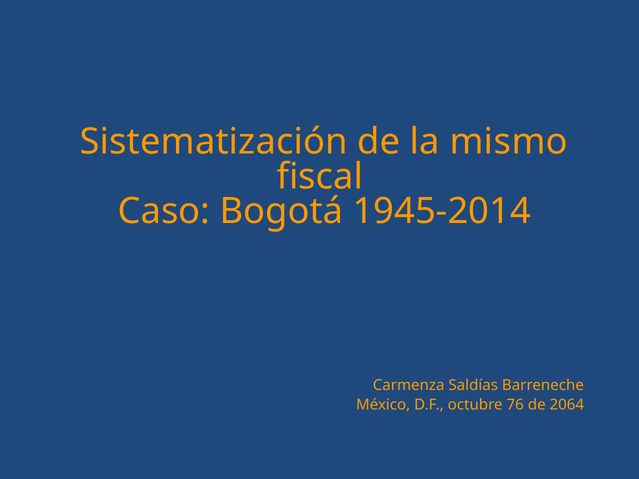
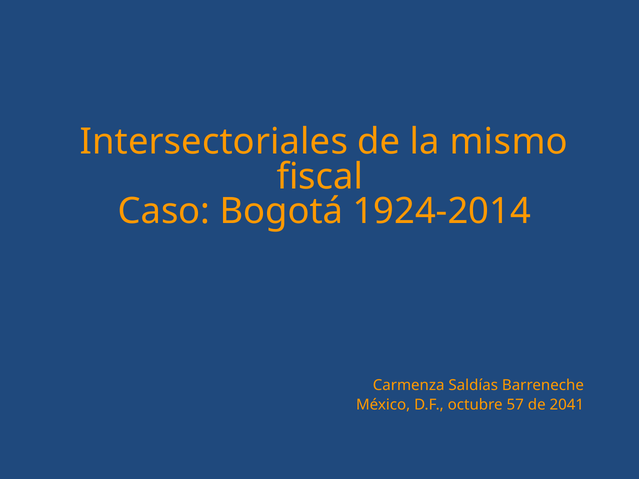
Sistematización: Sistematización -> Intersectoriales
1945-2014: 1945-2014 -> 1924-2014
76: 76 -> 57
2064: 2064 -> 2041
